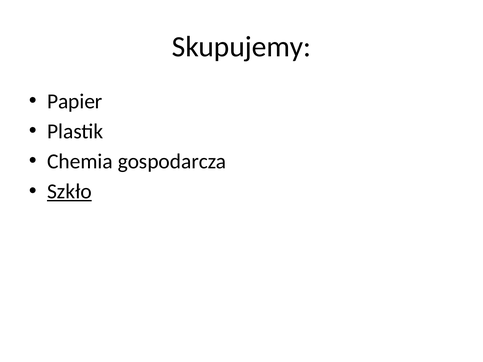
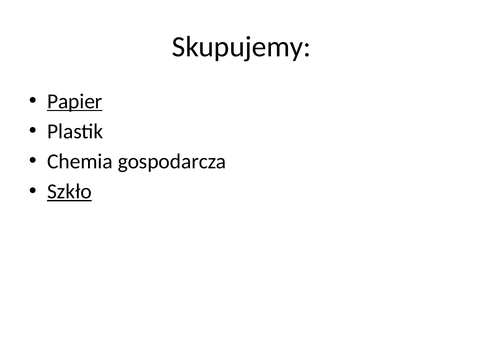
Papier underline: none -> present
